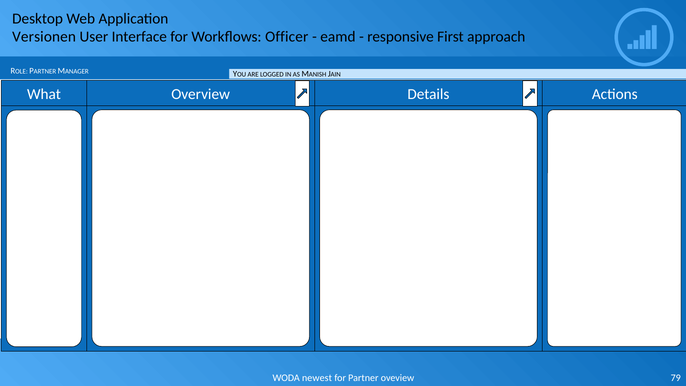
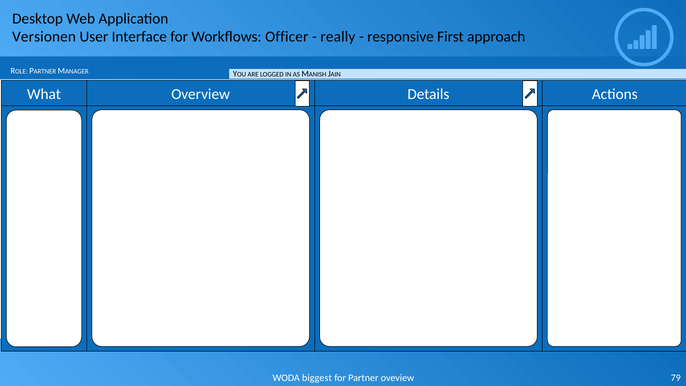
eamd: eamd -> really
newest: newest -> biggest
